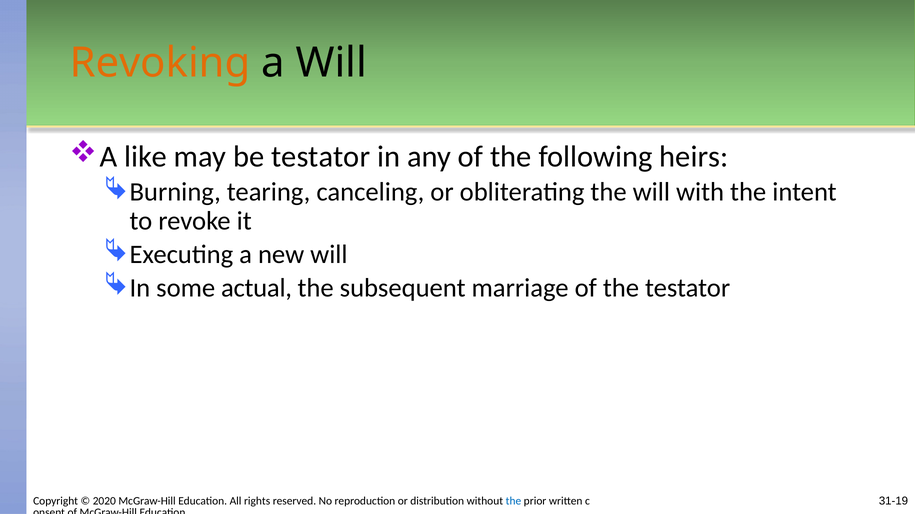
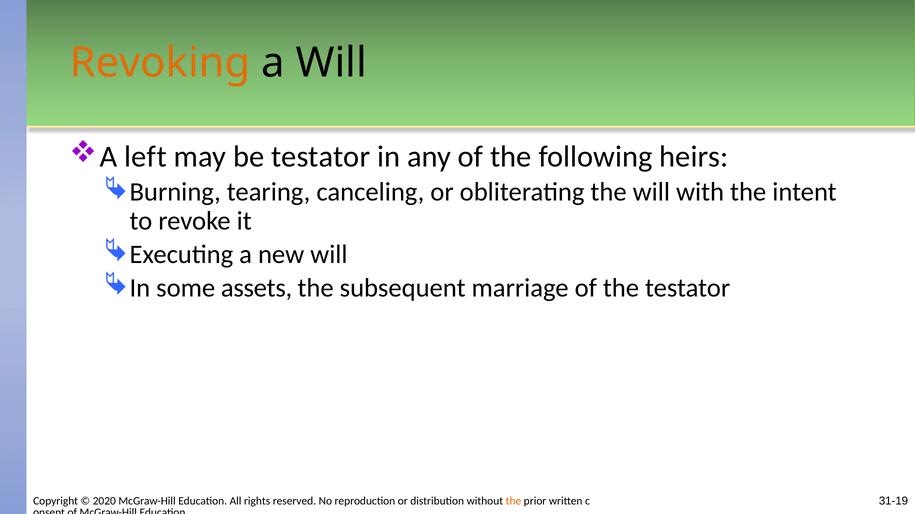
like: like -> left
actual: actual -> assets
the at (513, 502) colour: blue -> orange
